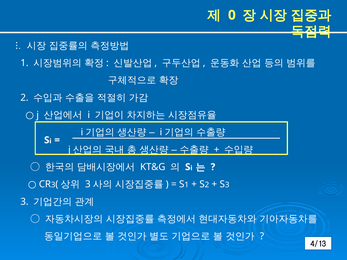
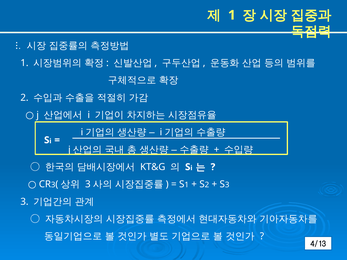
0 at (232, 15): 0 -> 1
